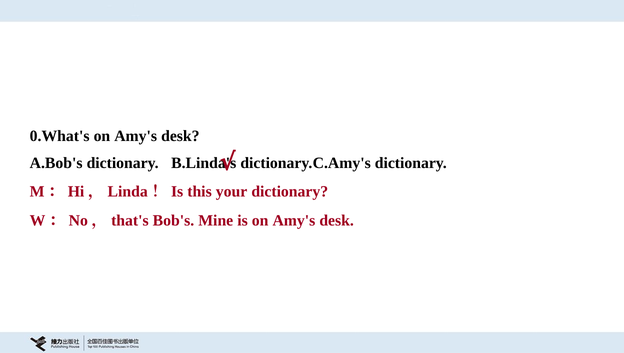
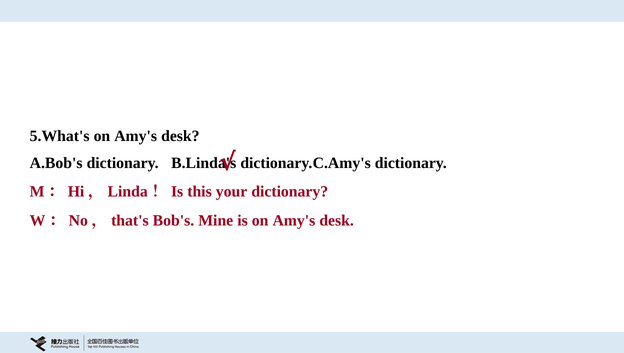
0.What's: 0.What's -> 5.What's
